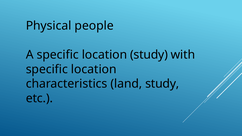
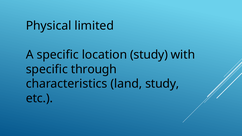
people: people -> limited
location at (94, 69): location -> through
